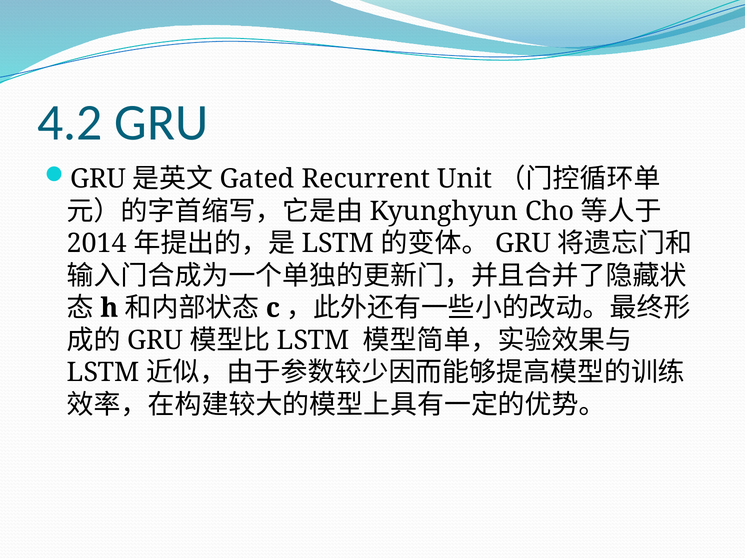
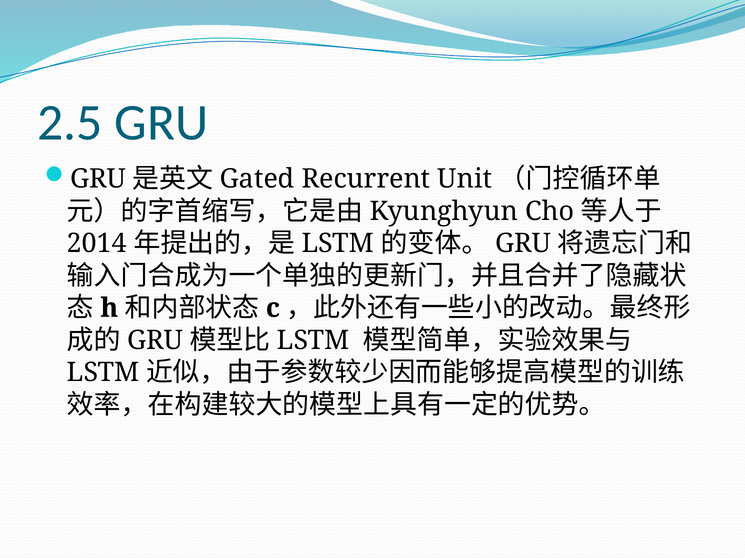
4.2: 4.2 -> 2.5
